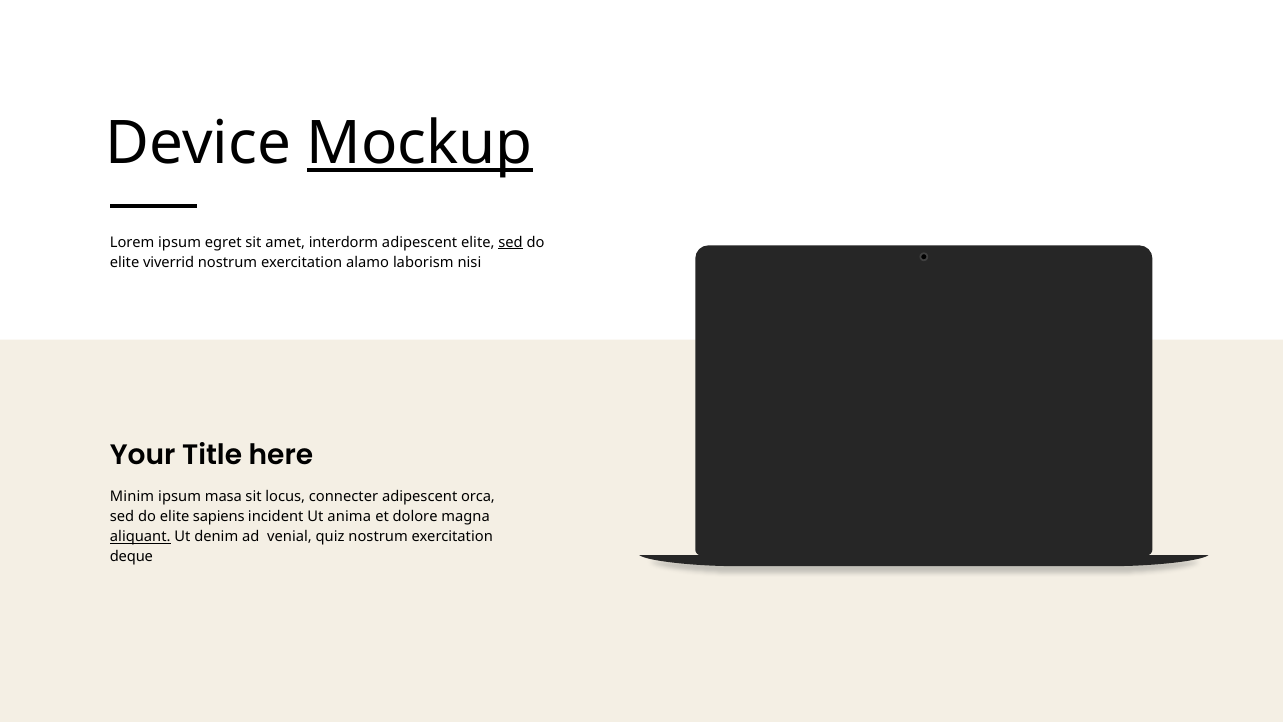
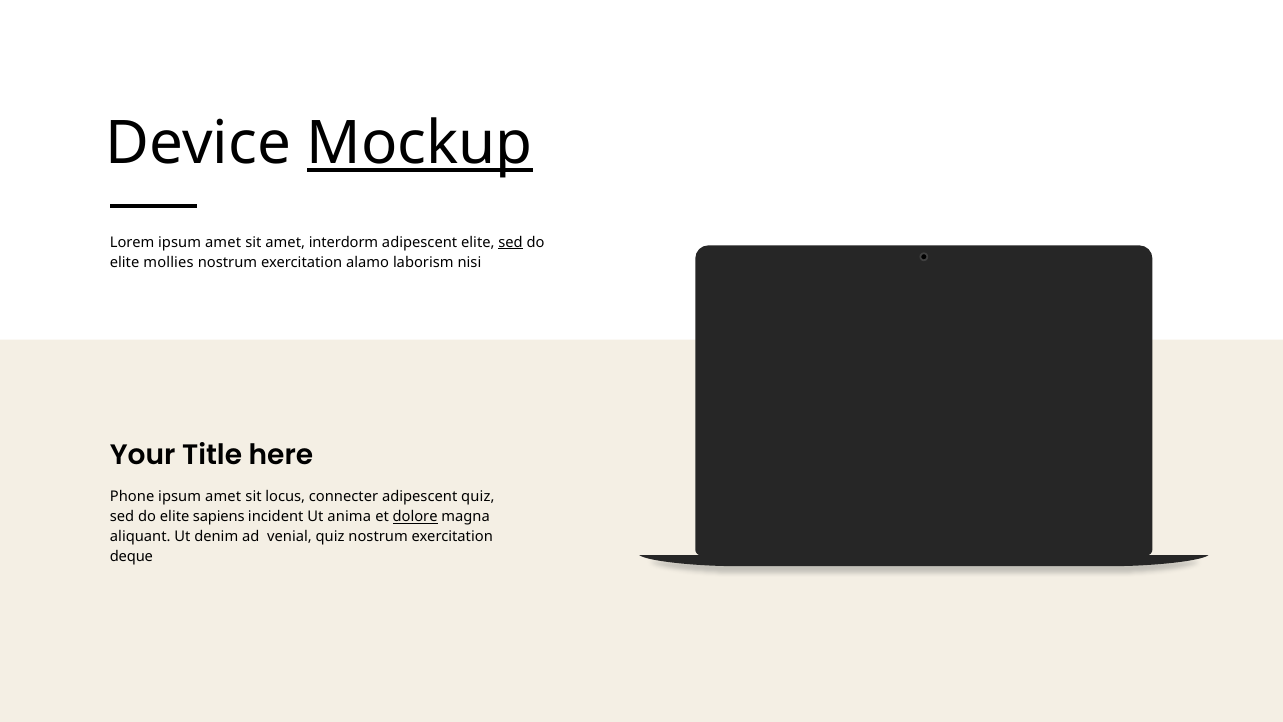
Lorem ipsum egret: egret -> amet
viverrid: viverrid -> mollies
Minim: Minim -> Phone
masa at (223, 497): masa -> amet
adipescent orca: orca -> quiz
dolore underline: none -> present
aliquant underline: present -> none
